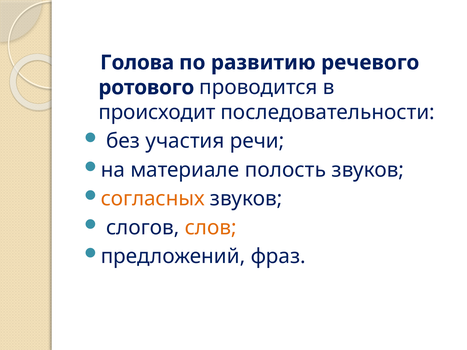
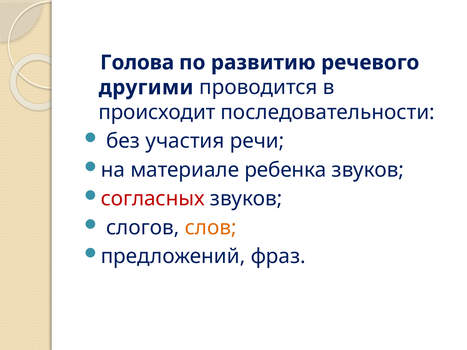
ротового: ротового -> другими
полость: полость -> ребенка
согласных colour: orange -> red
